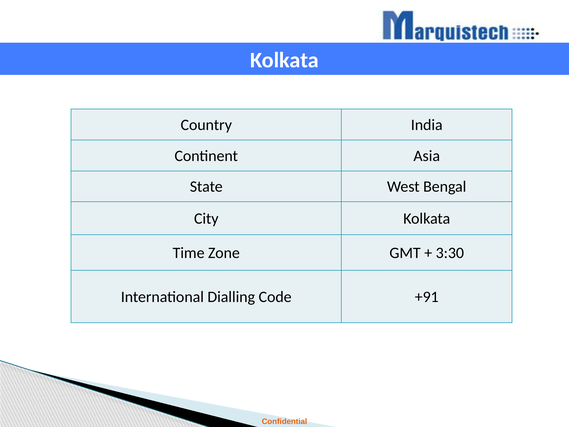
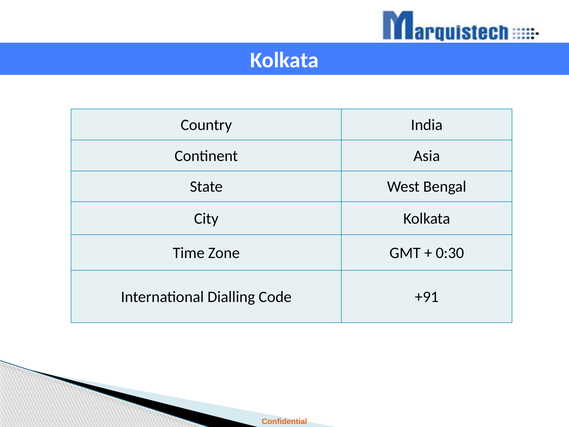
3:30: 3:30 -> 0:30
